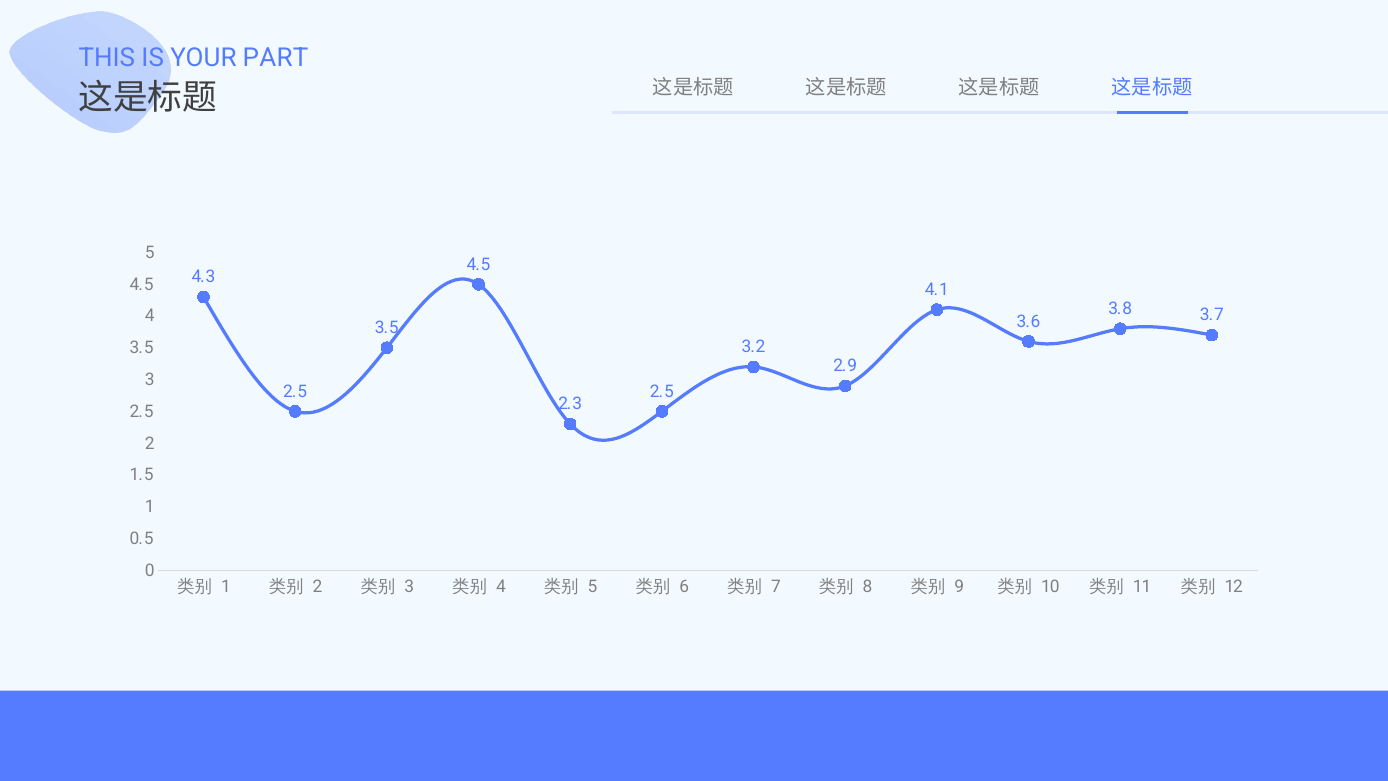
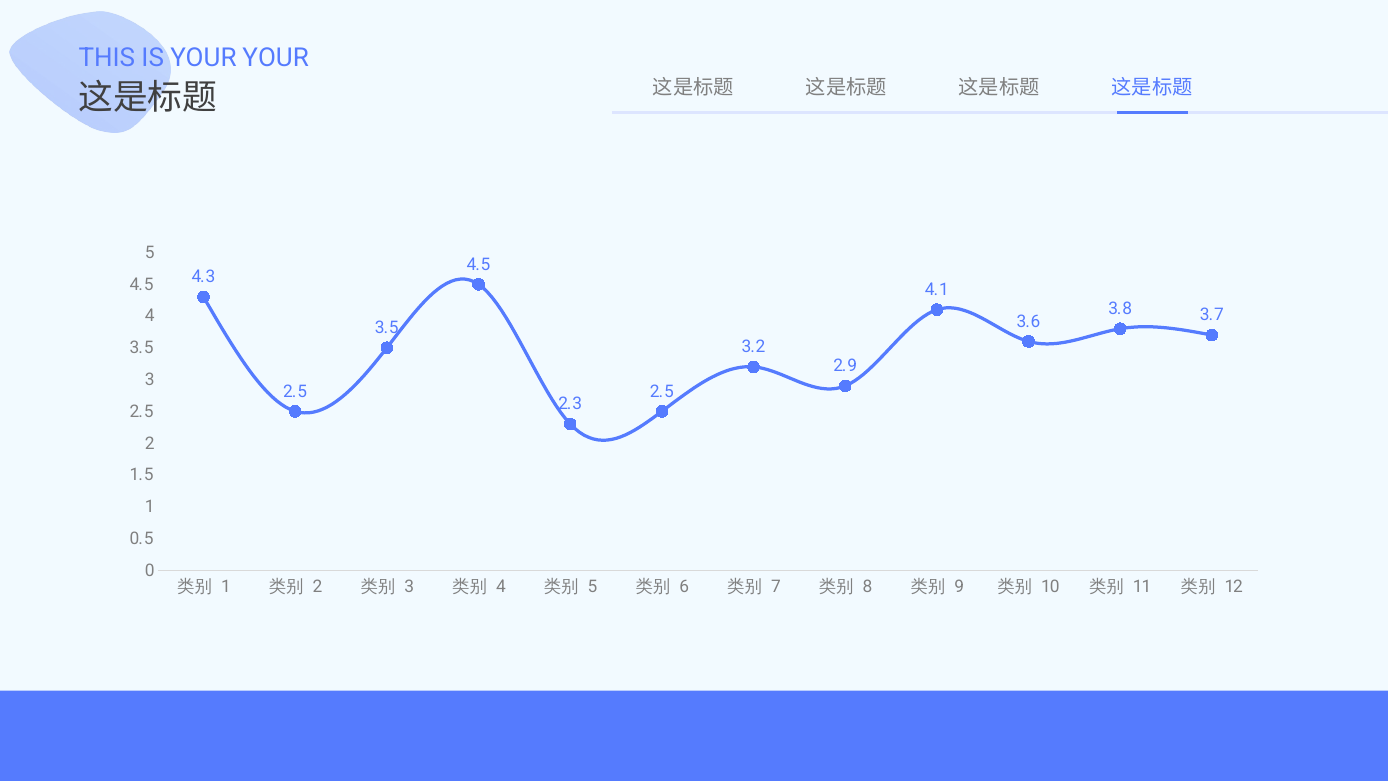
YOUR PART: PART -> YOUR
